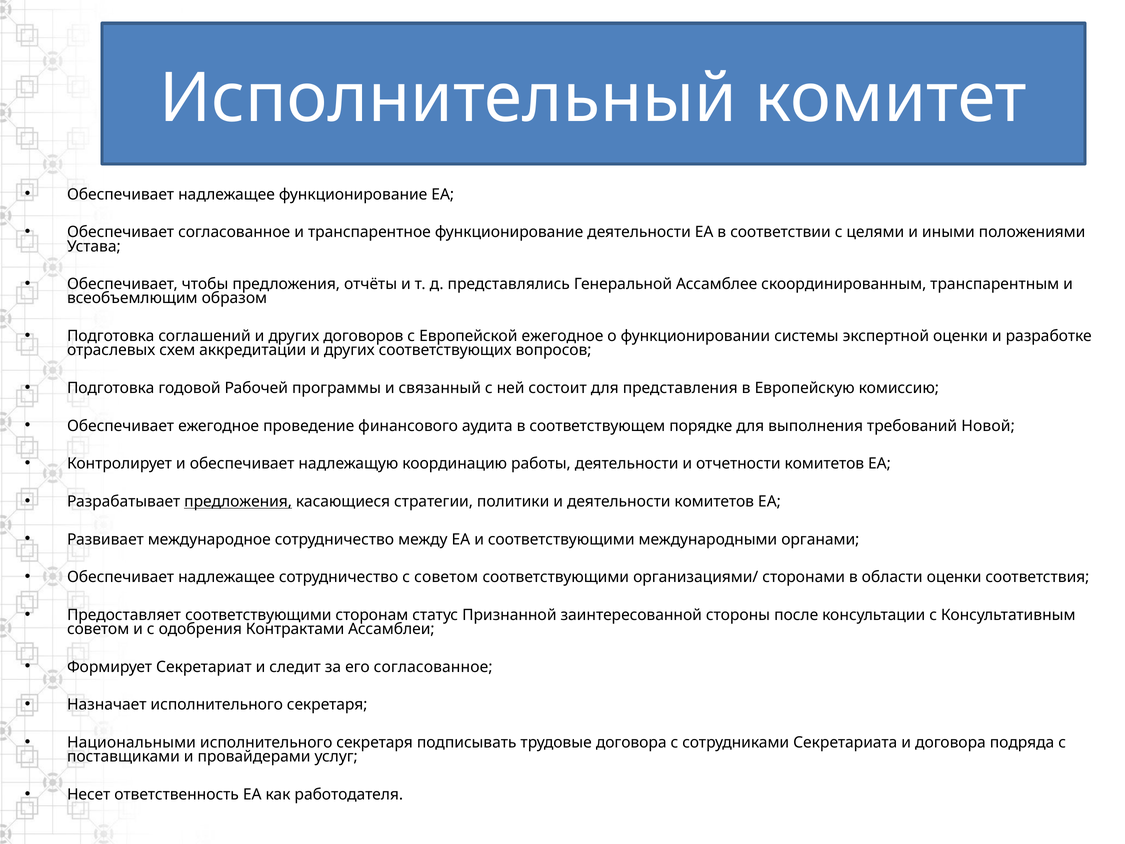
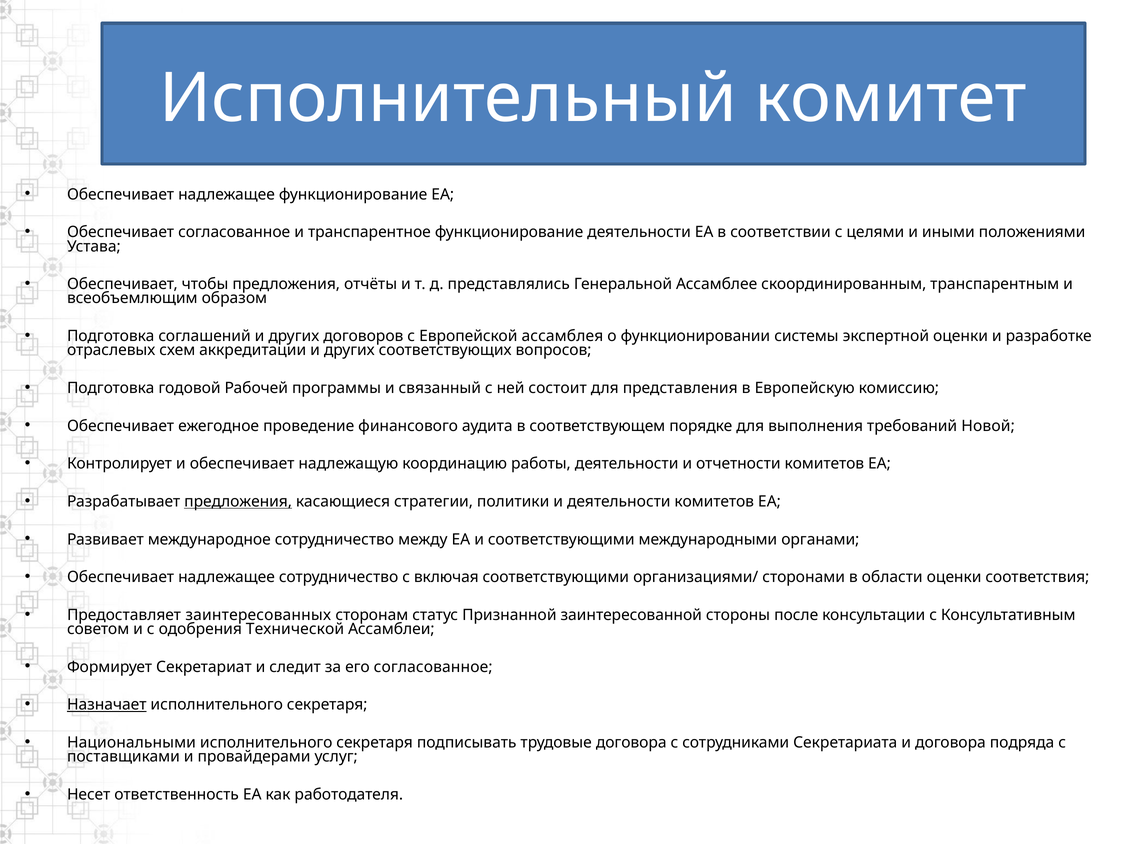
Европейской ежегодное: ежегодное -> ассамблея
с советом: советом -> включая
Предоставляет соответствующими: соответствующими -> заинтересованных
Контрактами: Контрактами -> Технической
Назначает underline: none -> present
